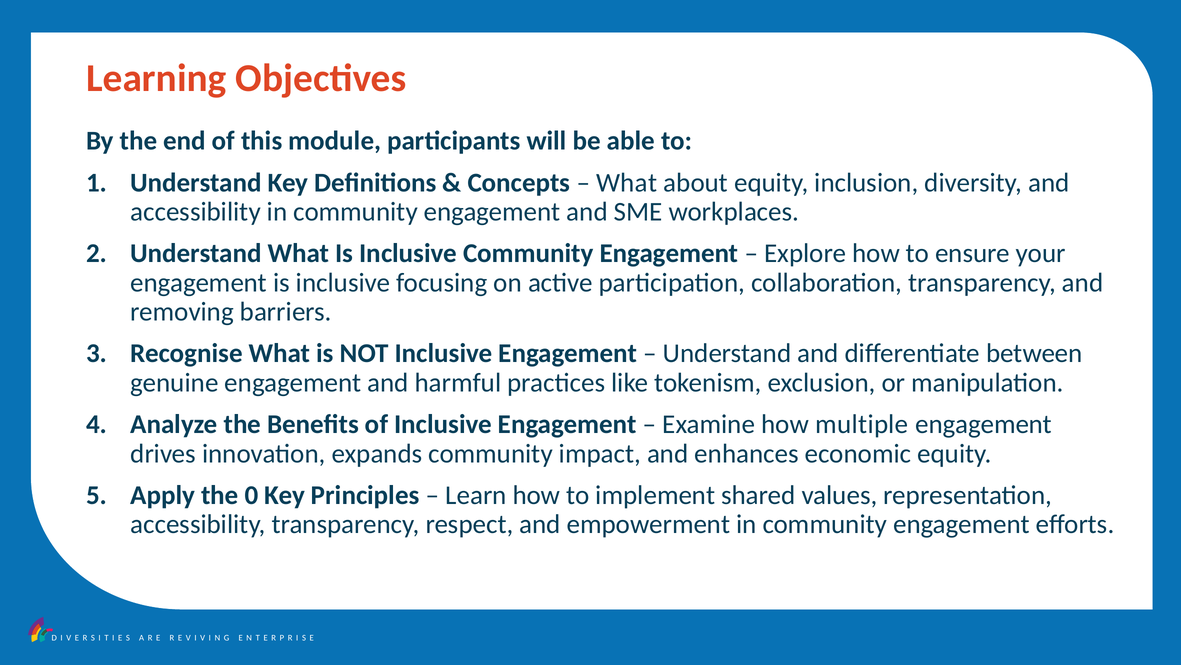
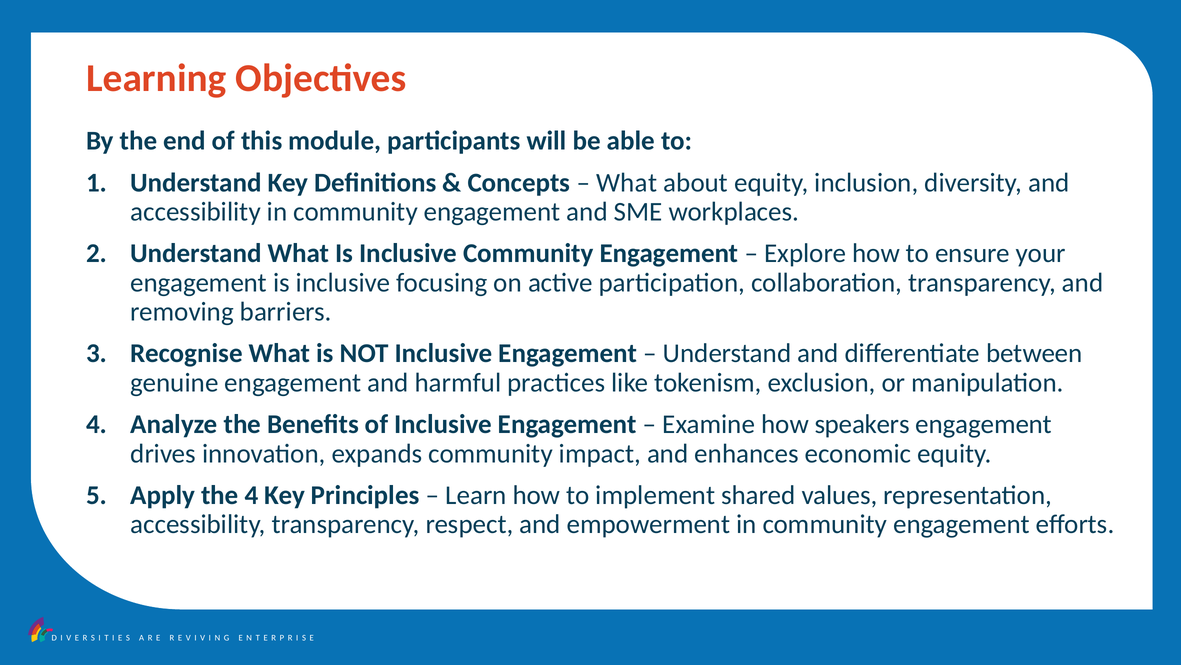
multiple: multiple -> speakers
the 0: 0 -> 4
